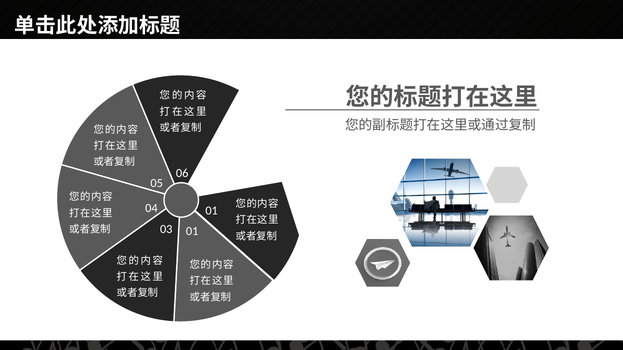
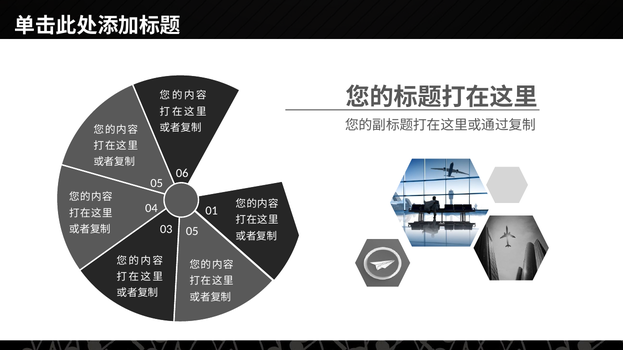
03 01: 01 -> 05
